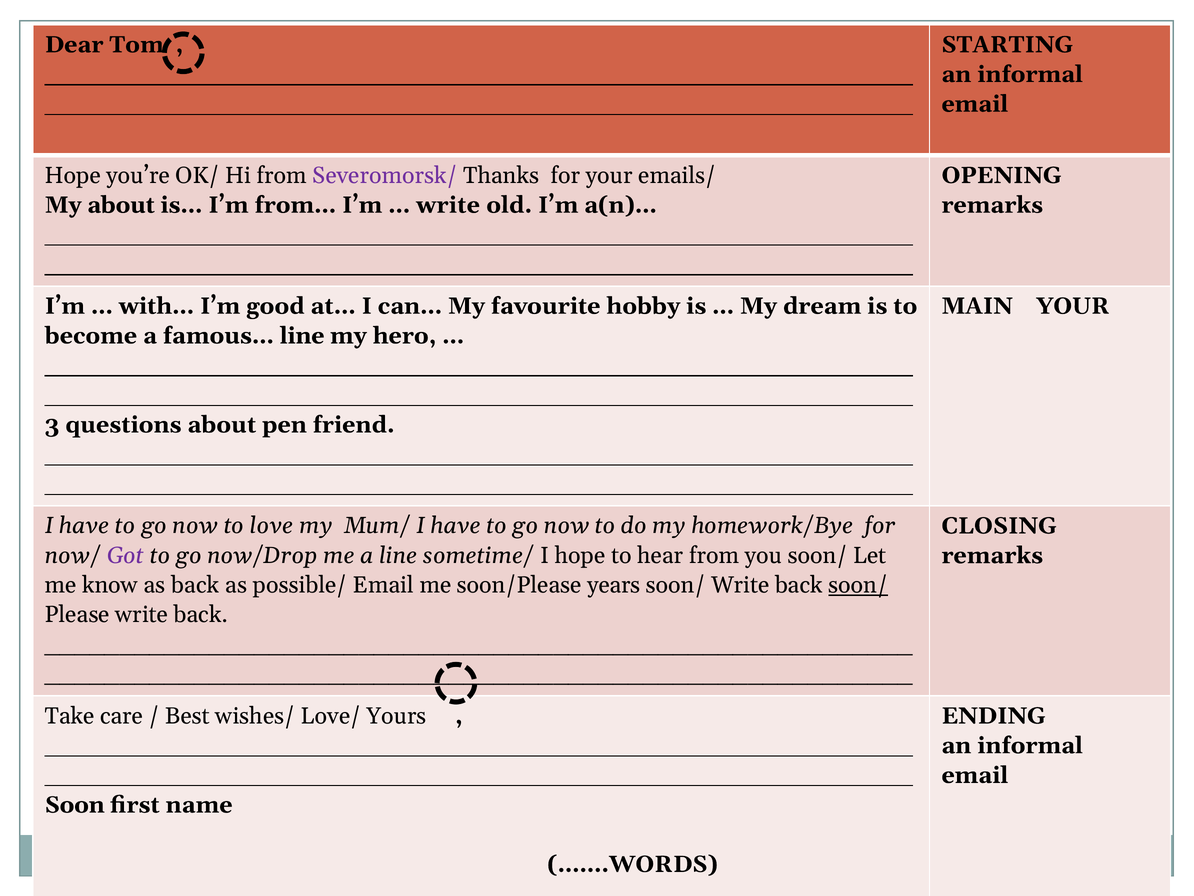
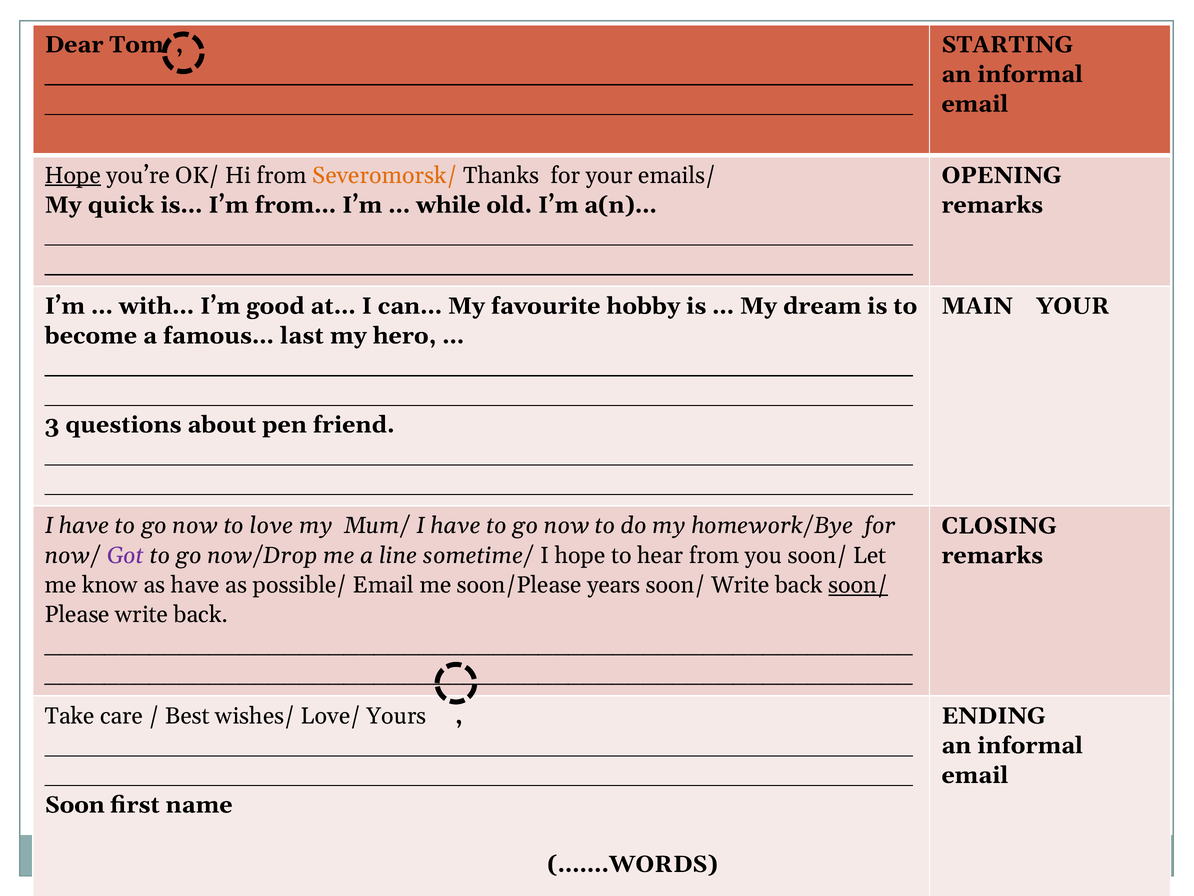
Hope at (73, 175) underline: none -> present
Severomorsk/ colour: purple -> orange
My about: about -> quick
write at (448, 205): write -> while
famous… line: line -> last
as back: back -> have
